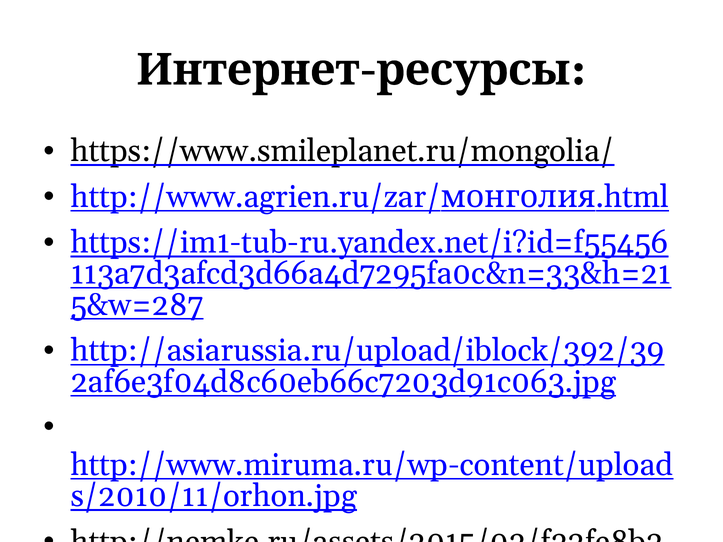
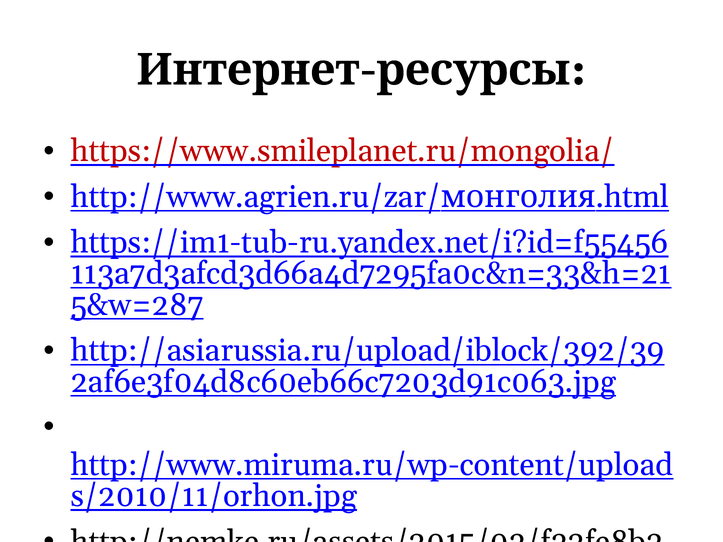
https://www.smileplanet.ru/mongolia/ colour: black -> red
